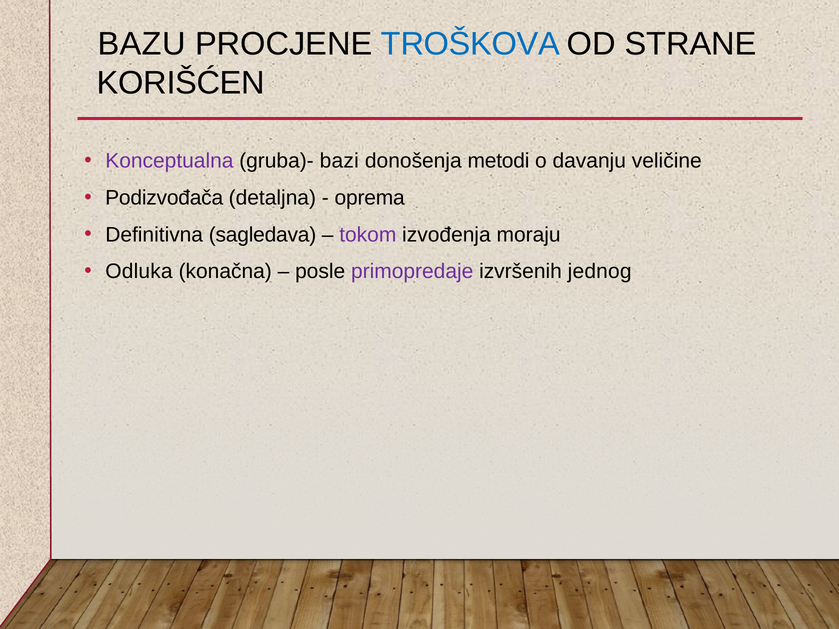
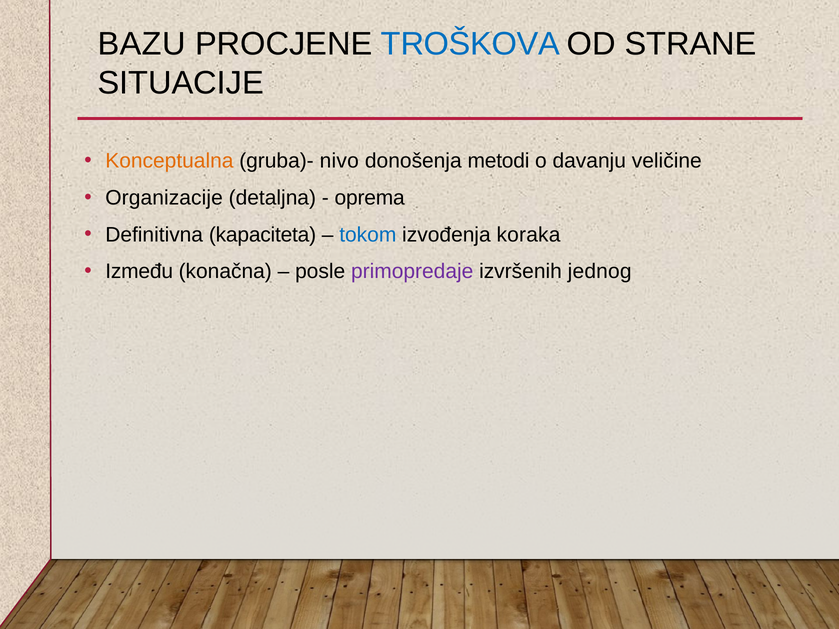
KORIŠĆEN: KORIŠĆEN -> SITUACIJE
Konceptualna colour: purple -> orange
bazi: bazi -> nivo
Podizvođača: Podizvođača -> Organizacije
sagledava: sagledava -> kapaciteta
tokom colour: purple -> blue
moraju: moraju -> koraka
Odluka: Odluka -> Između
